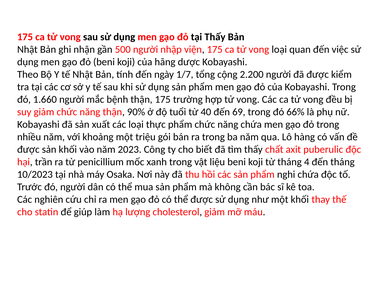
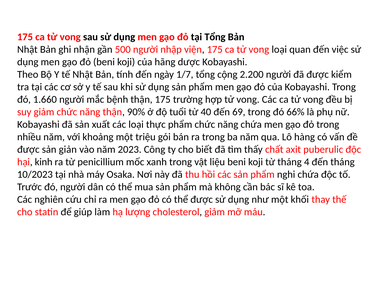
tại Thấy: Thấy -> Tổng
sản khối: khối -> giản
trần: trần -> kinh
